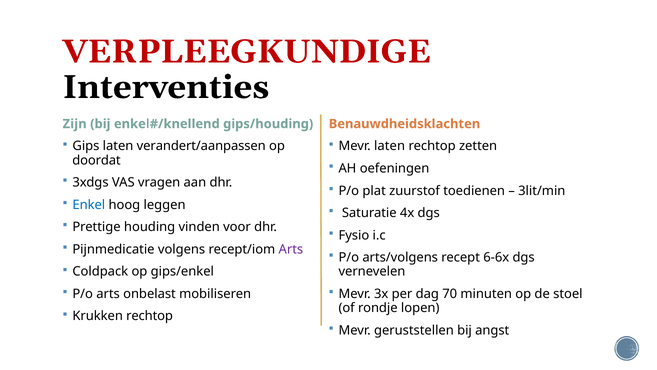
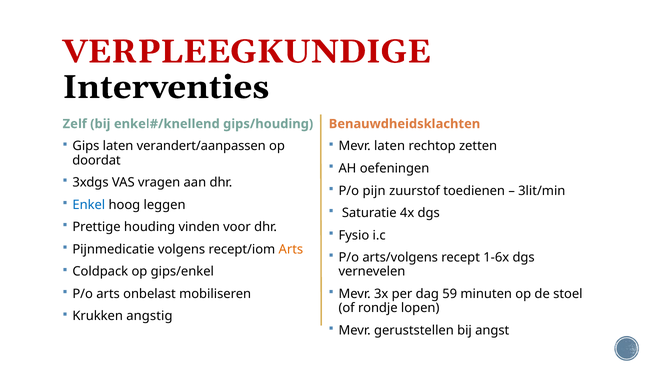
Zijn: Zijn -> Zelf
plat: plat -> pijn
Arts at (291, 249) colour: purple -> orange
6-6x: 6-6x -> 1-6x
70: 70 -> 59
Krukken rechtop: rechtop -> angstig
